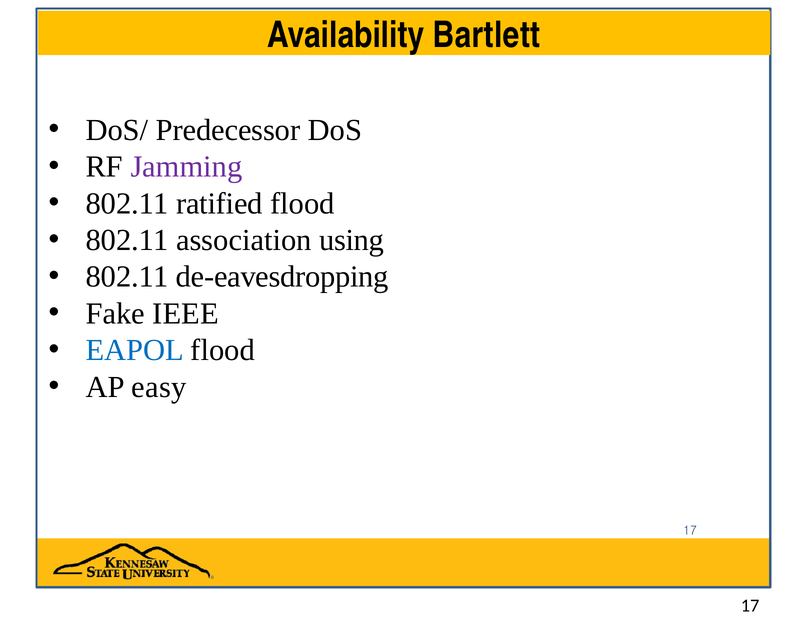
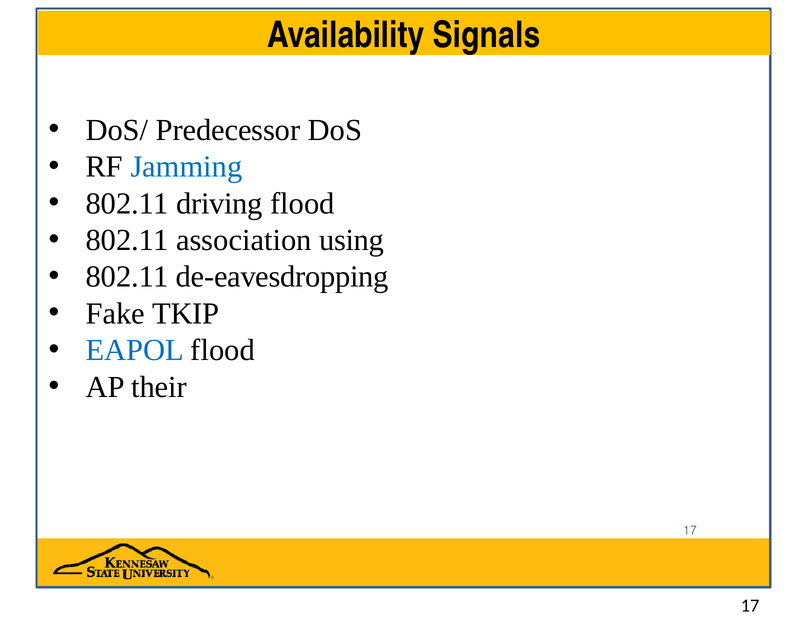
Bartlett: Bartlett -> Signals
Jamming colour: purple -> blue
ratified: ratified -> driving
IEEE: IEEE -> TKIP
easy: easy -> their
